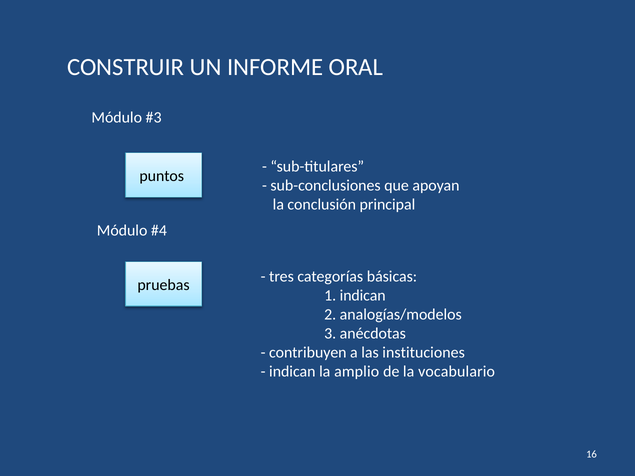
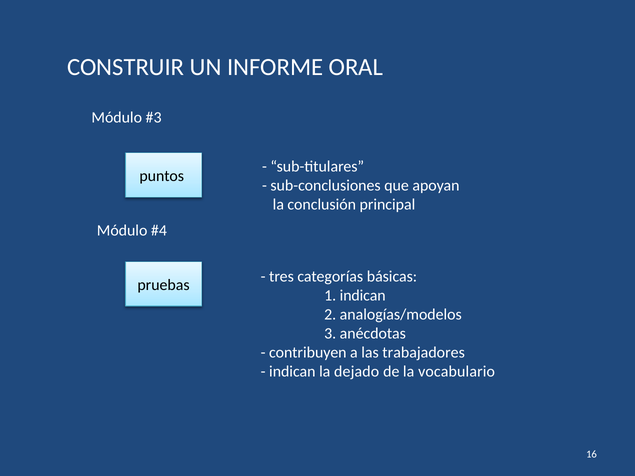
instituciones: instituciones -> trabajadores
amplio: amplio -> dejado
